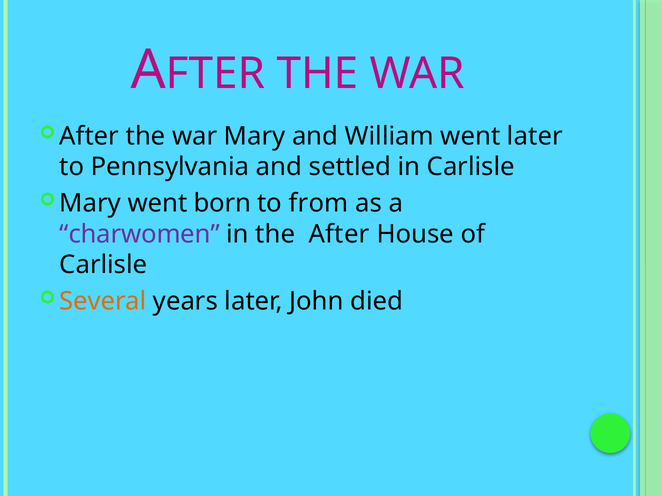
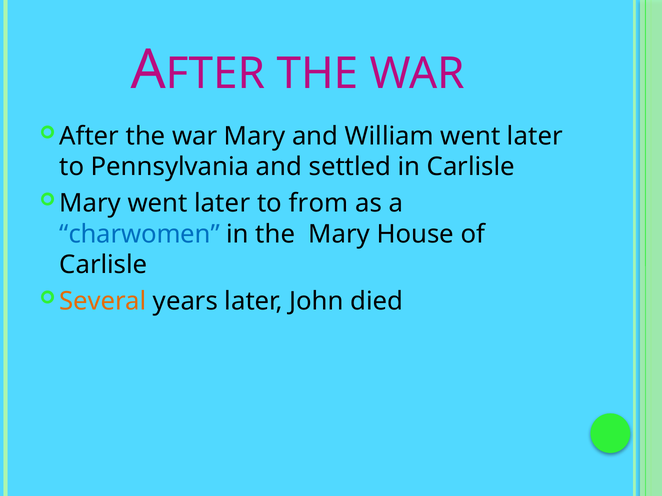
Mary went born: born -> later
charwomen colour: purple -> blue
the After: After -> Mary
